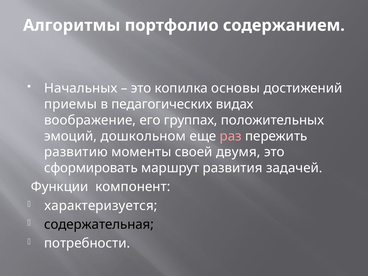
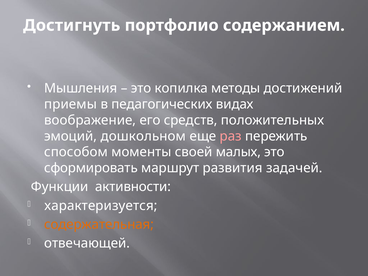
Алгоритмы: Алгоритмы -> Достигнуть
Начальных: Начальных -> Мышления
основы: основы -> методы
группах: группах -> средств
развитию: развитию -> способом
двумя: двумя -> малых
компонент: компонент -> активности
содержательная colour: black -> orange
потребности: потребности -> отвечающей
